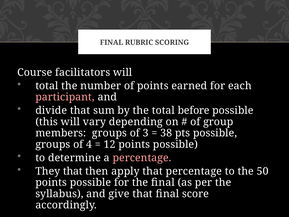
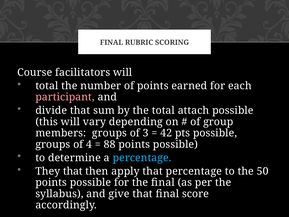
before: before -> attach
38: 38 -> 42
12: 12 -> 88
percentage at (142, 158) colour: pink -> light blue
